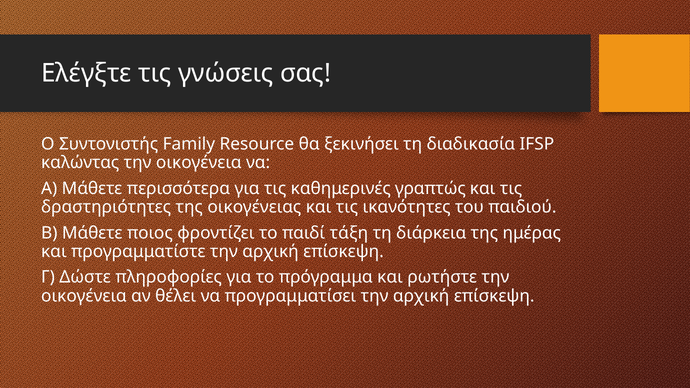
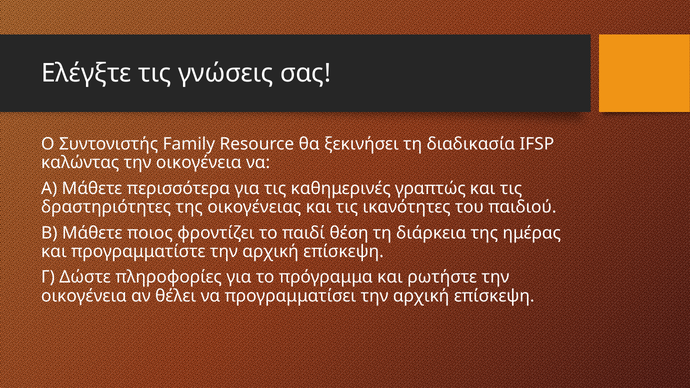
τάξη: τάξη -> θέση
